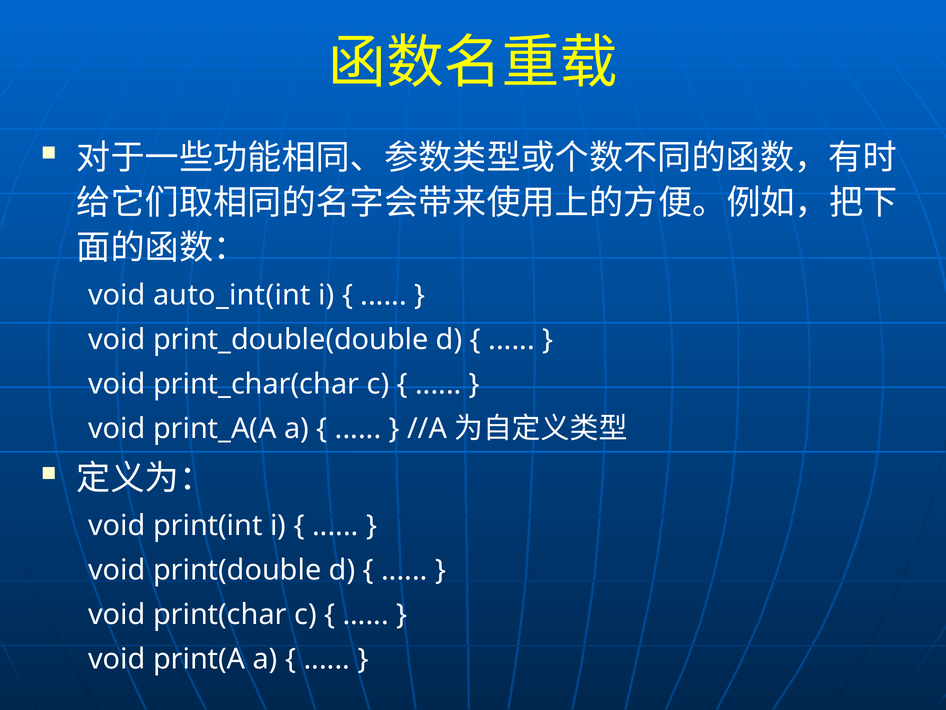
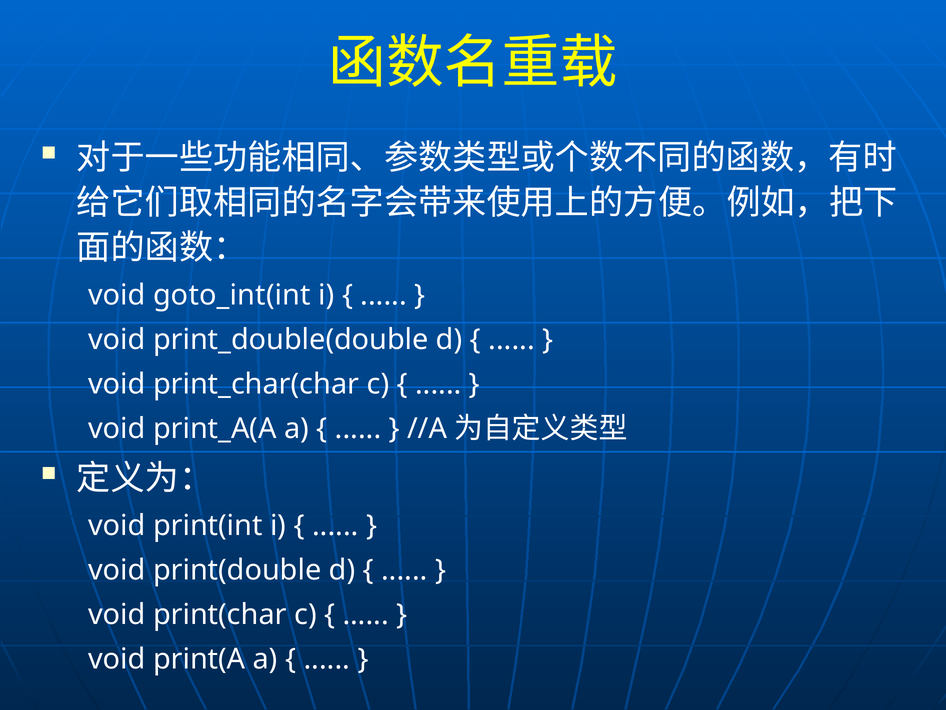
auto_int(int: auto_int(int -> goto_int(int
